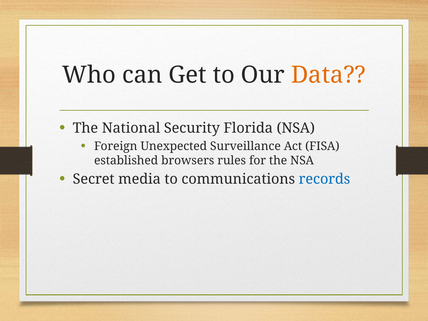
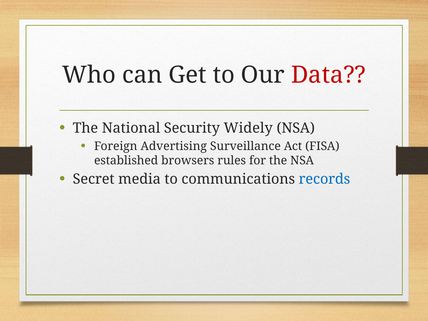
Data colour: orange -> red
Florida: Florida -> Widely
Unexpected: Unexpected -> Advertising
